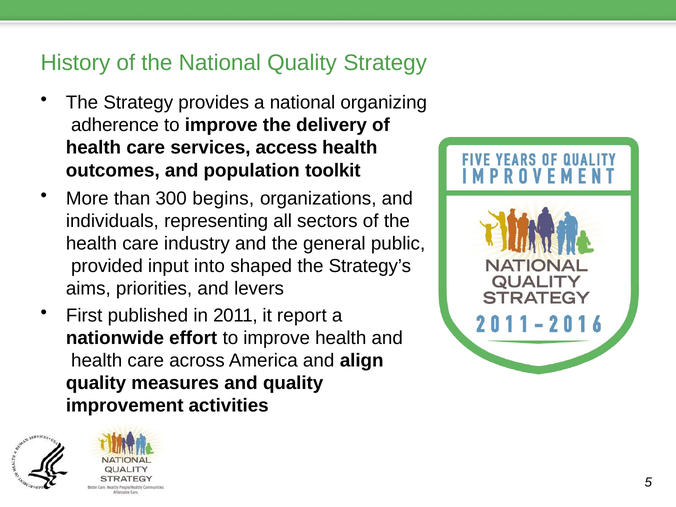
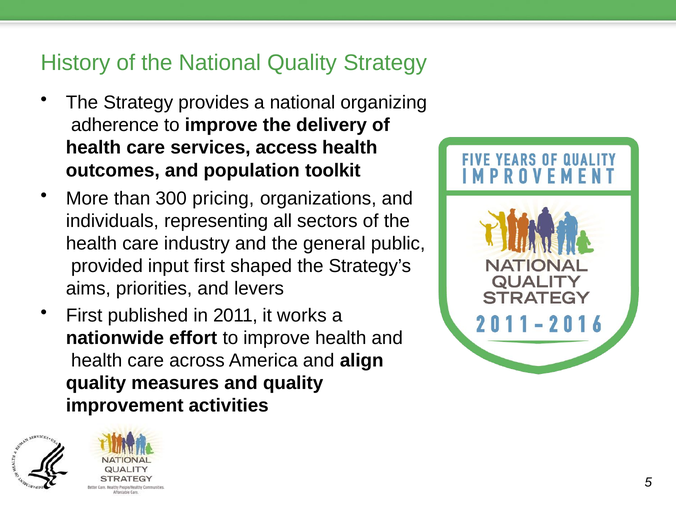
begins: begins -> pricing
input into: into -> first
report: report -> works
